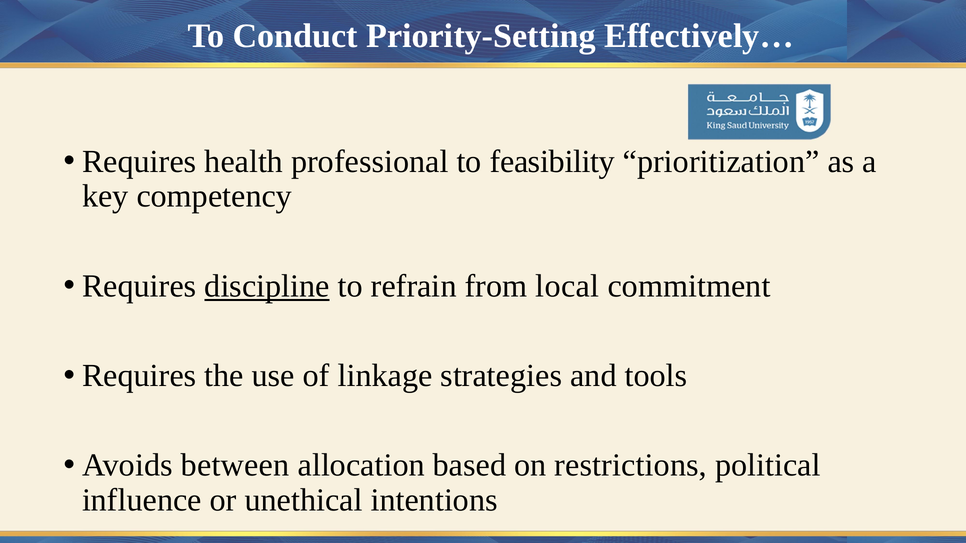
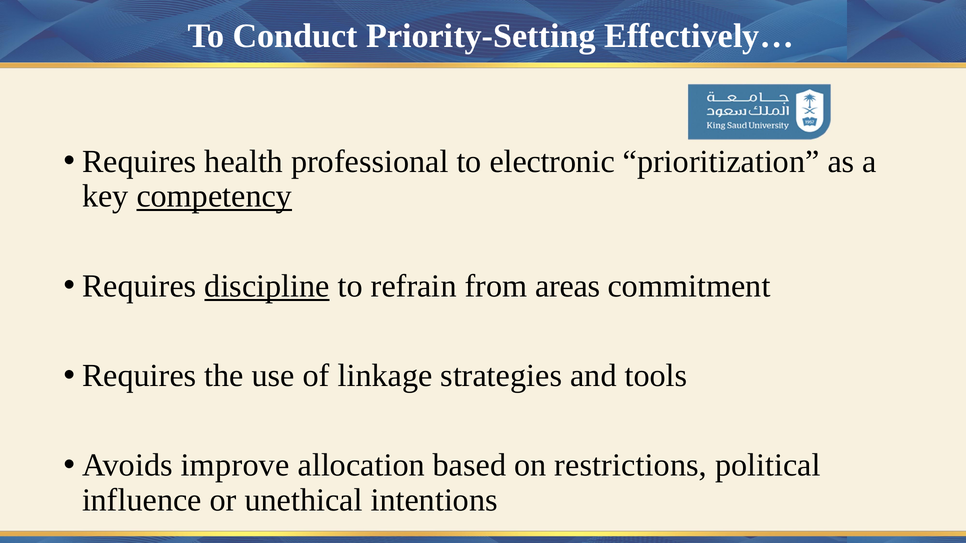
feasibility: feasibility -> electronic
competency underline: none -> present
local: local -> areas
between: between -> improve
